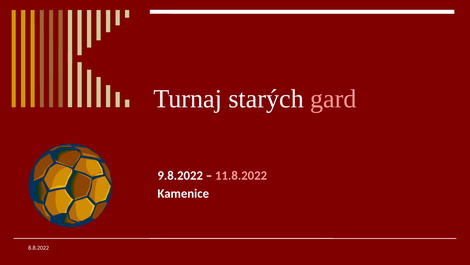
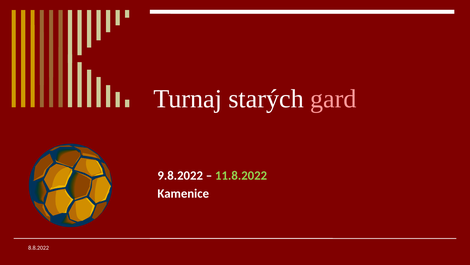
11.8.2022 colour: pink -> light green
